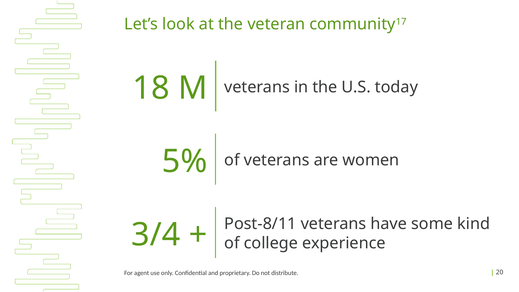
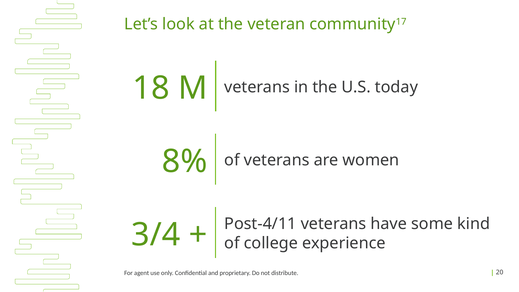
5%: 5% -> 8%
Post-8/11: Post-8/11 -> Post-4/11
